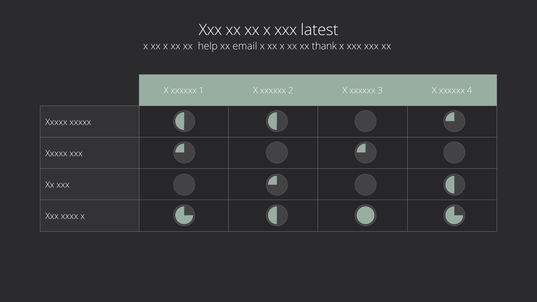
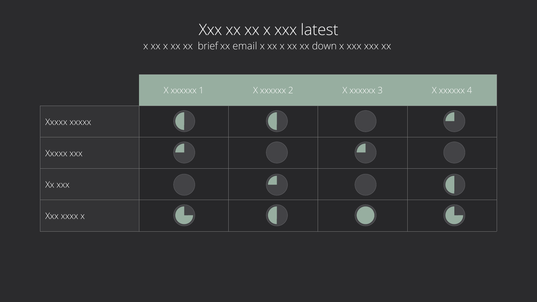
help: help -> brief
thank: thank -> down
